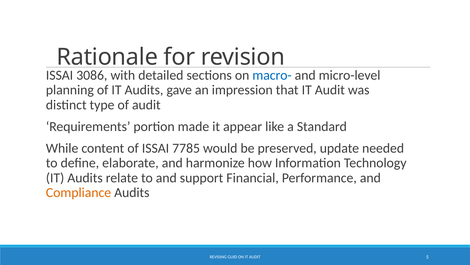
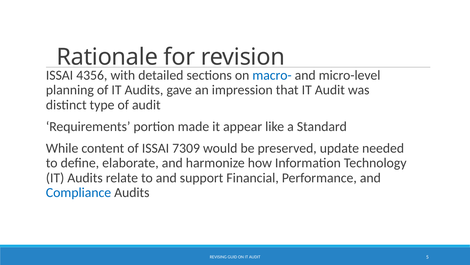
3086: 3086 -> 4356
7785: 7785 -> 7309
Compliance colour: orange -> blue
